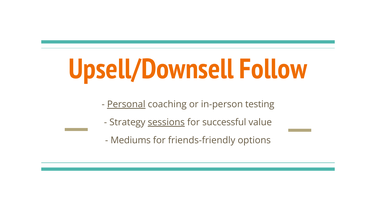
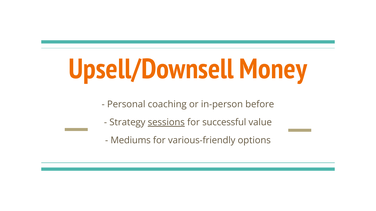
Follow: Follow -> Money
Personal underline: present -> none
testing: testing -> before
friends-friendly: friends-friendly -> various-friendly
